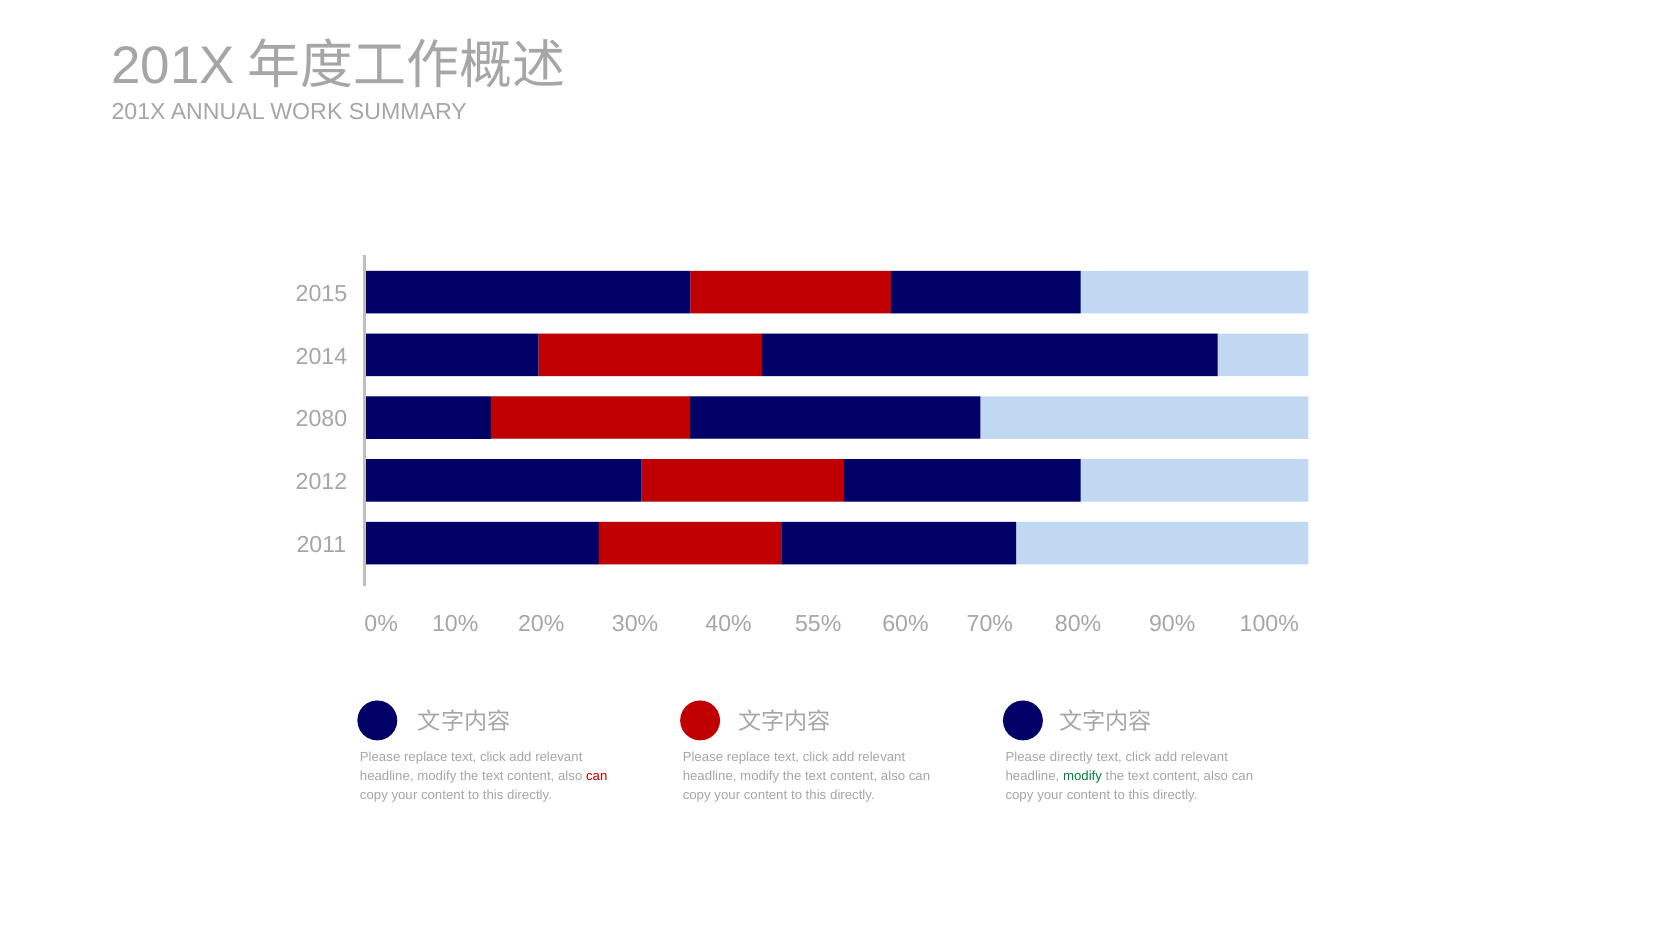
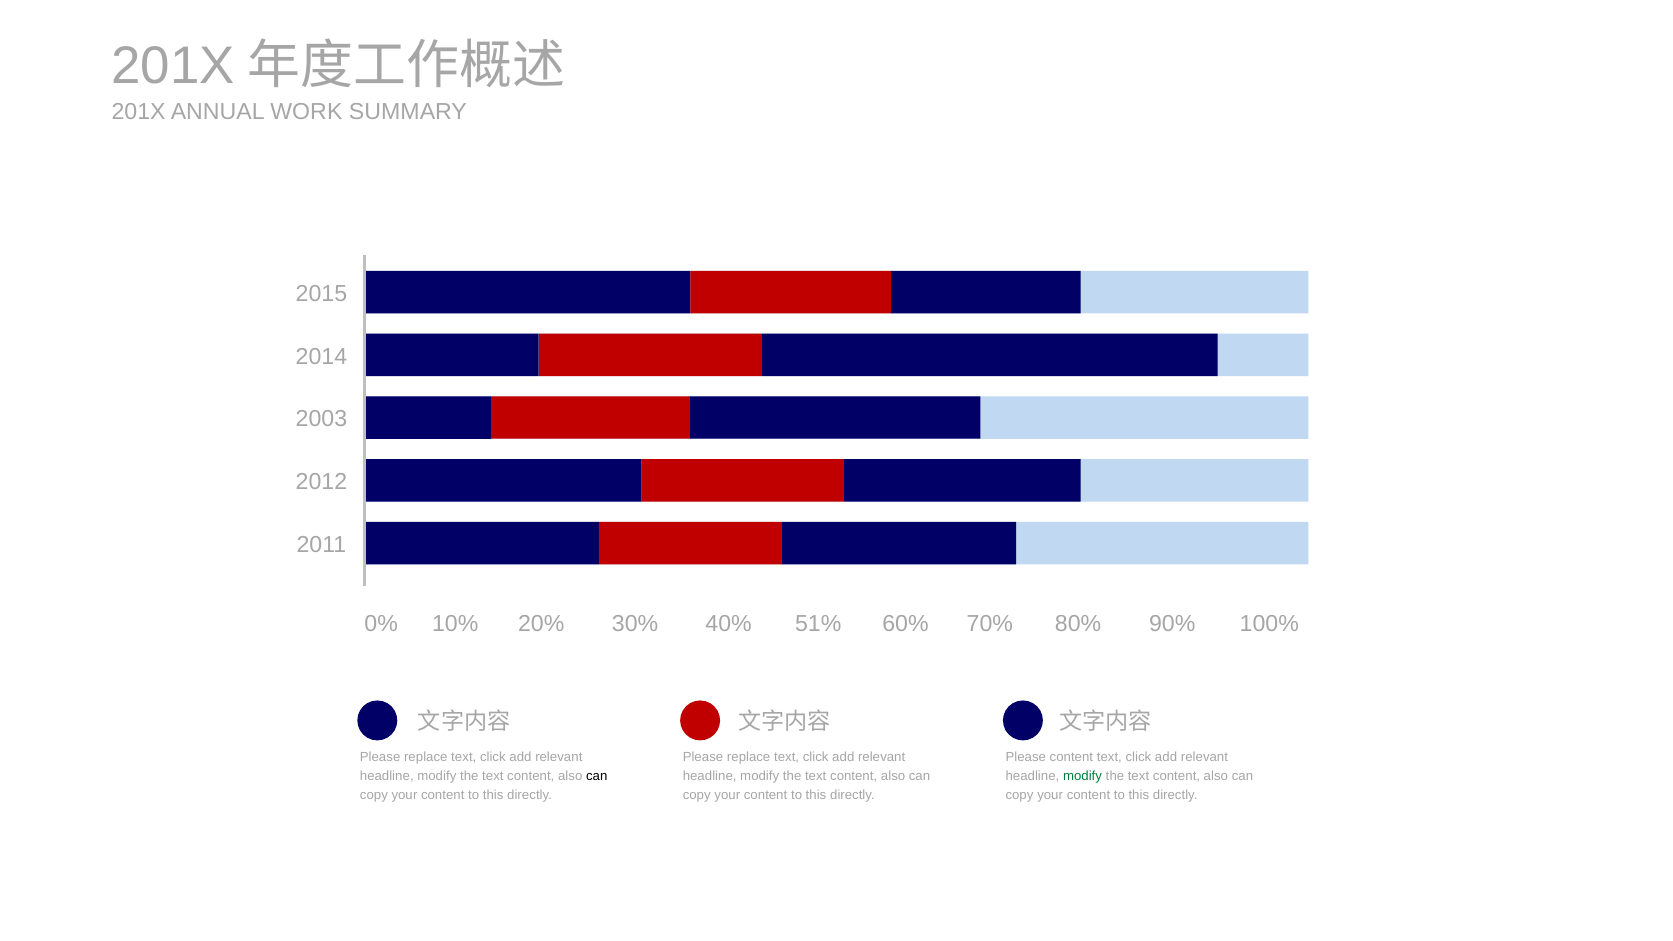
2080: 2080 -> 2003
55%: 55% -> 51%
Please directly: directly -> content
can at (597, 777) colour: red -> black
